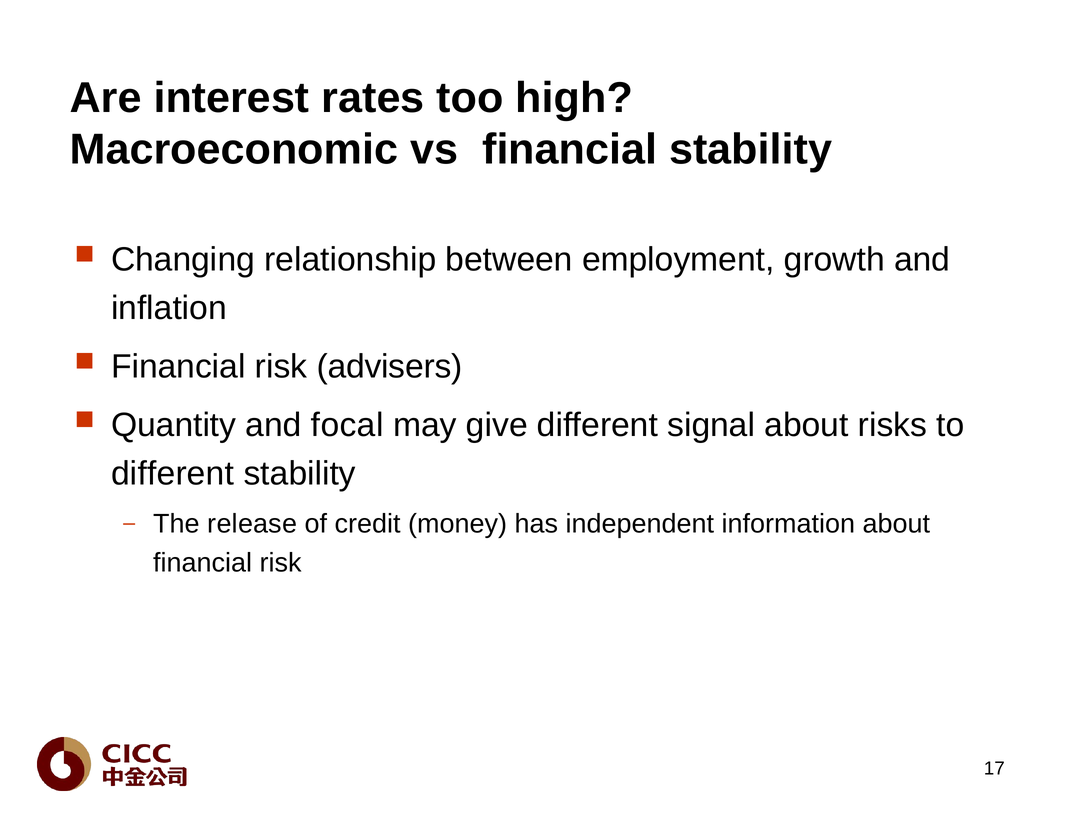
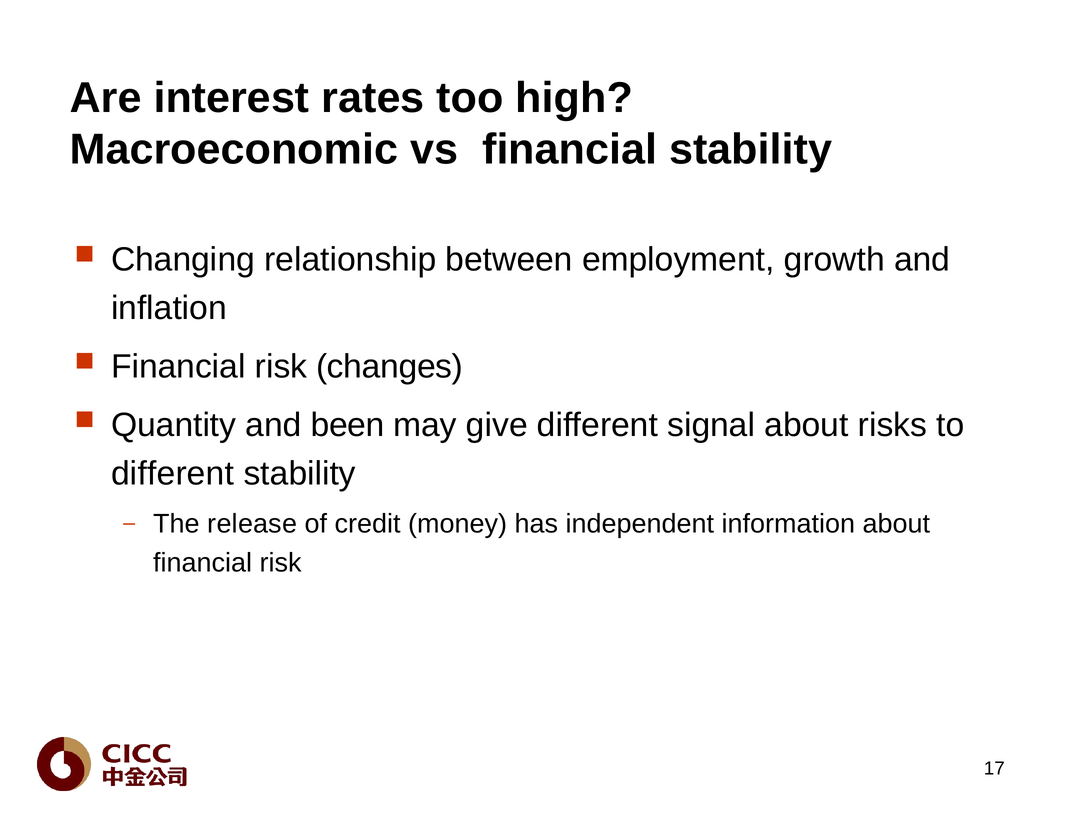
advisers: advisers -> changes
focal: focal -> been
